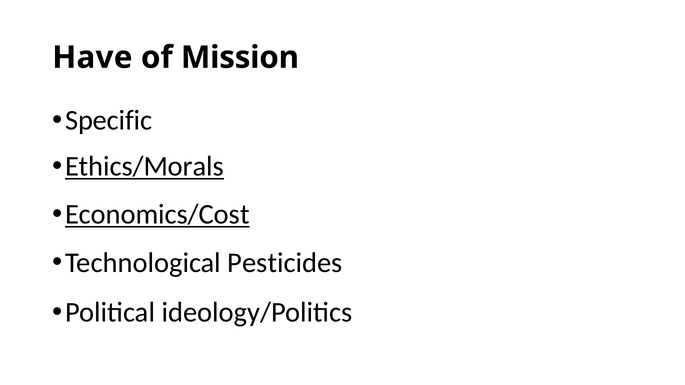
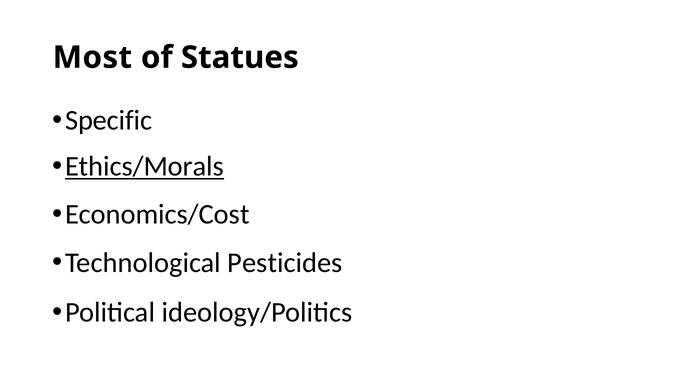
Have: Have -> Most
Mission: Mission -> Statues
Economics/Cost underline: present -> none
